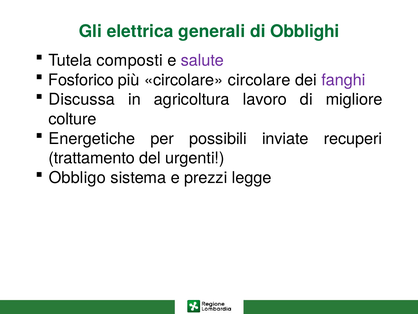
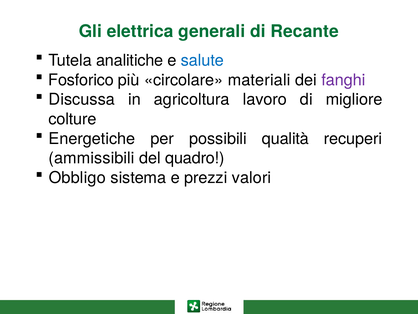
Obblighi: Obblighi -> Recante
composti: composti -> analitiche
salute colour: purple -> blue
circolare circolare: circolare -> materiali
inviate: inviate -> qualità
trattamento: trattamento -> ammissibili
urgenti: urgenti -> quadro
legge: legge -> valori
